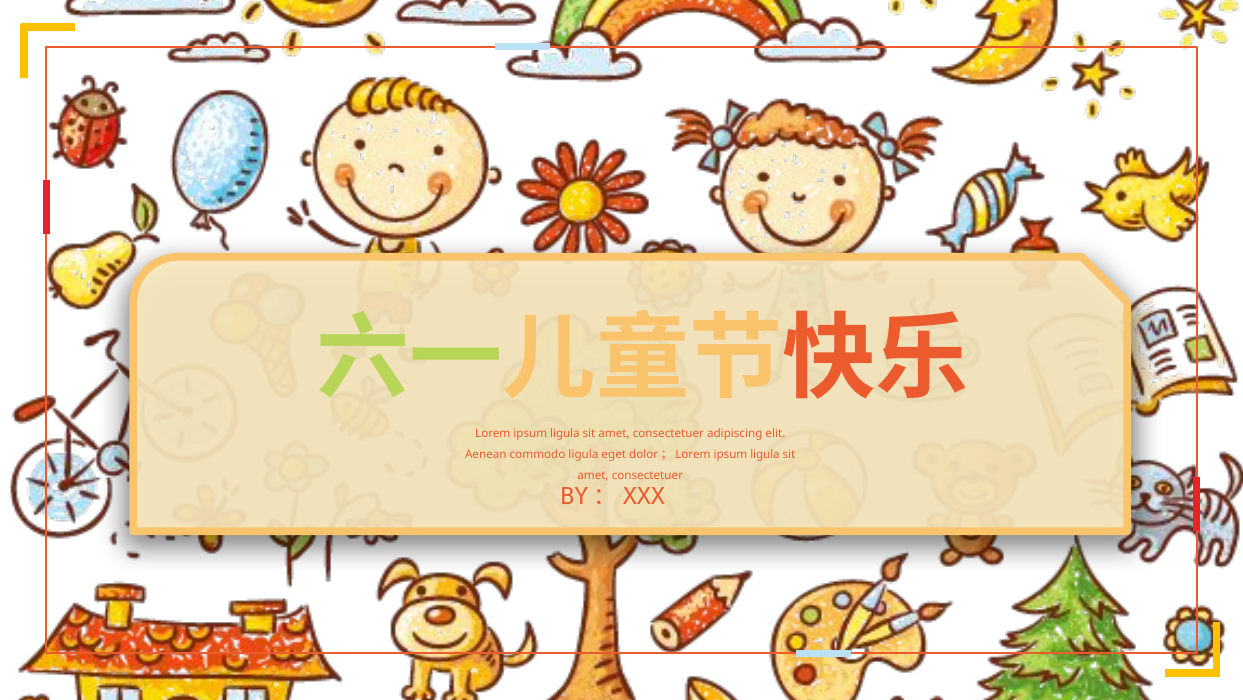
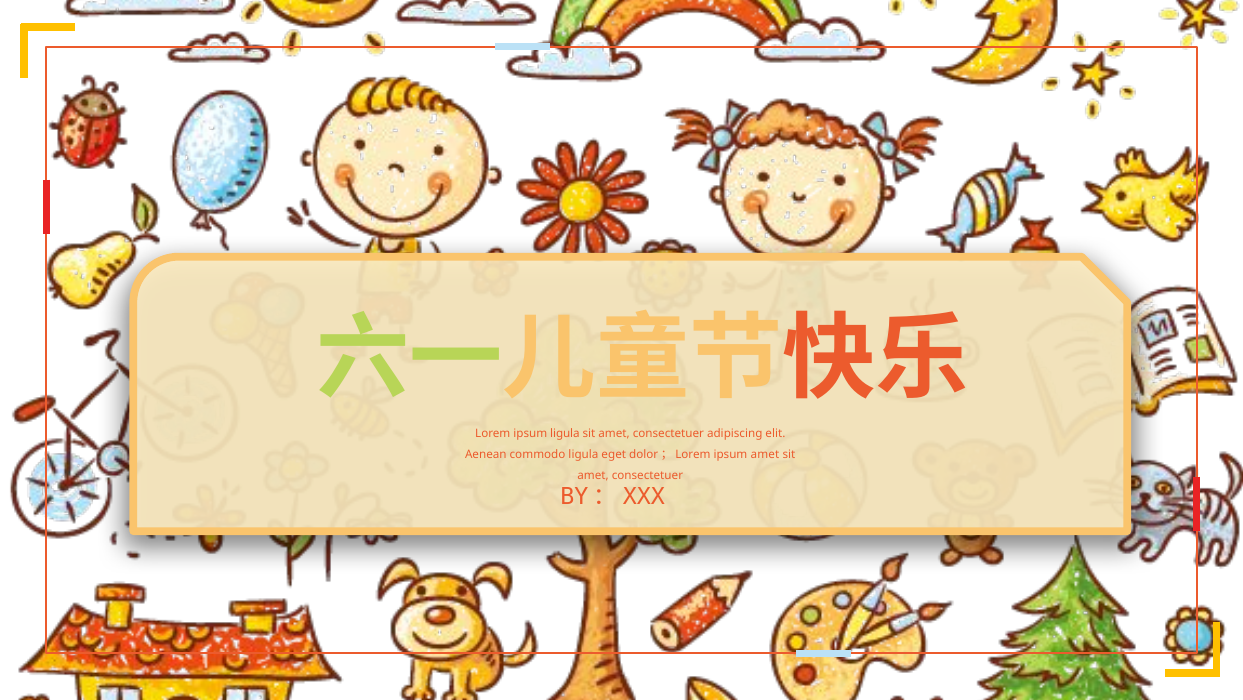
dolor；Lorem ipsum ligula: ligula -> amet
